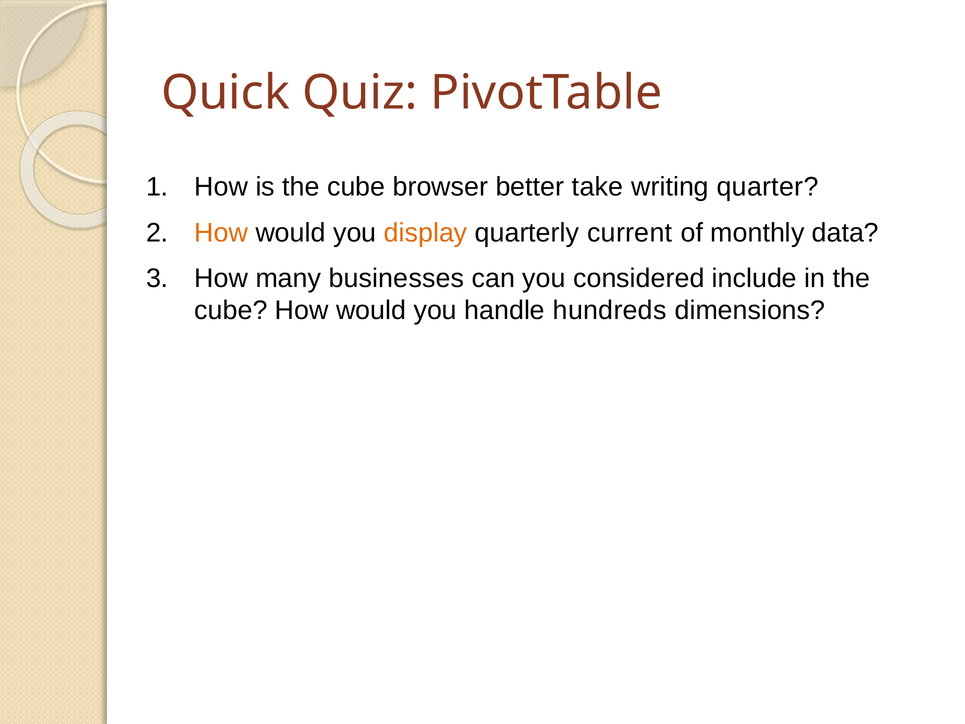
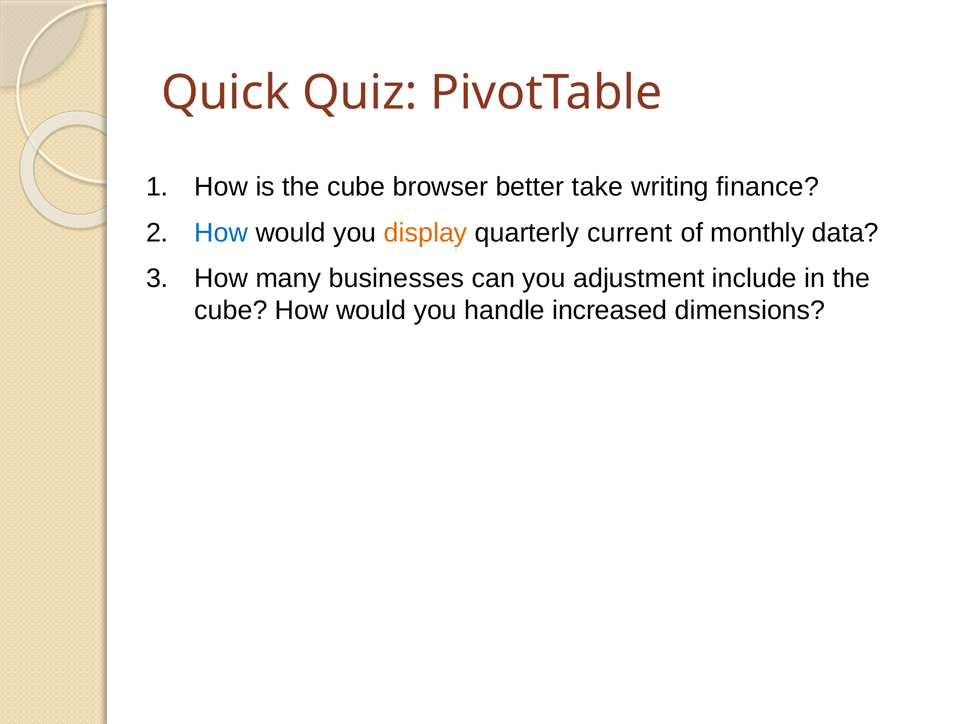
quarter: quarter -> finance
How at (221, 233) colour: orange -> blue
considered: considered -> adjustment
hundreds: hundreds -> increased
